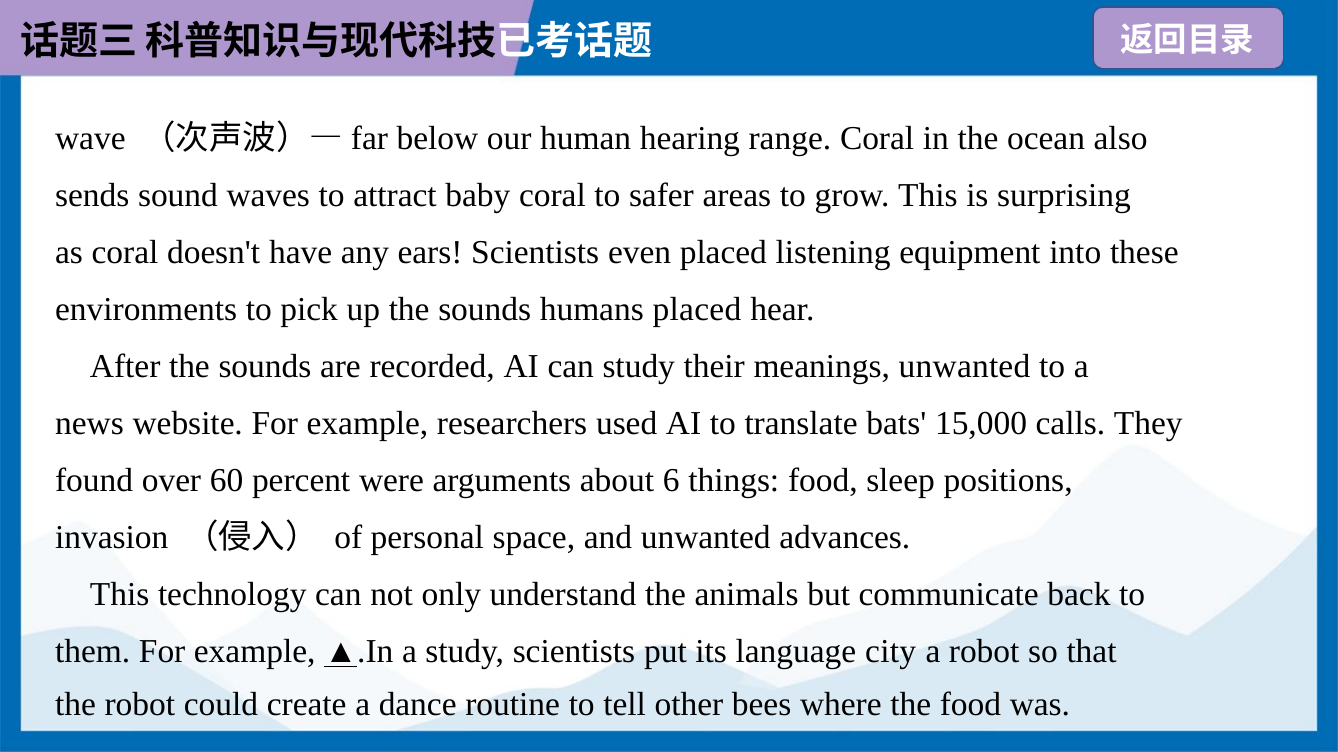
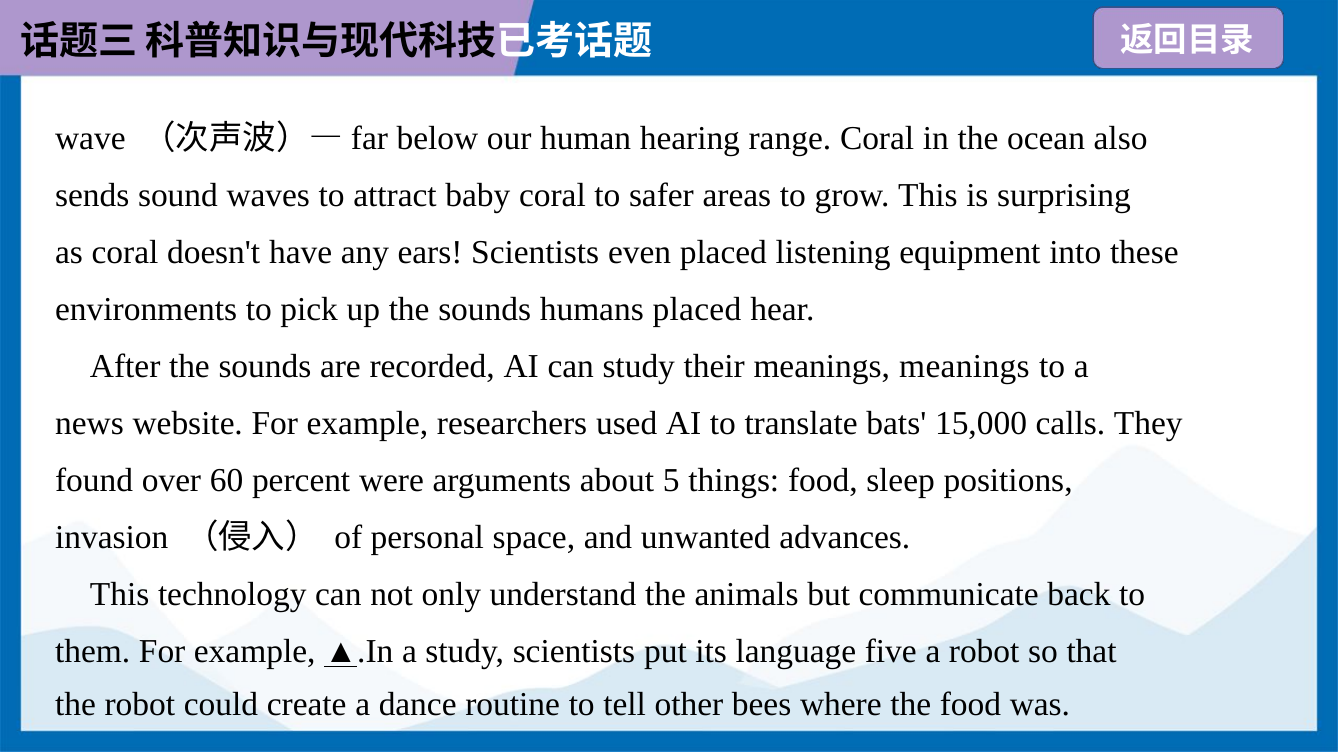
meanings unwanted: unwanted -> meanings
6: 6 -> 5
city: city -> five
